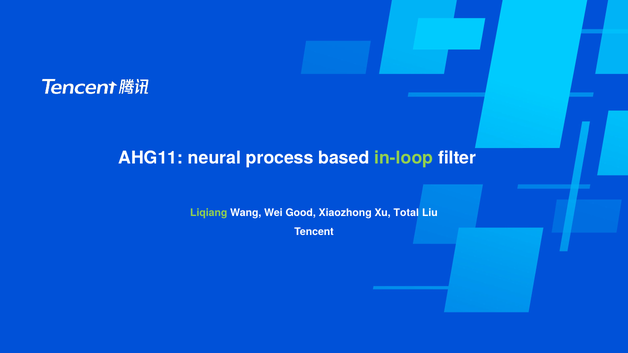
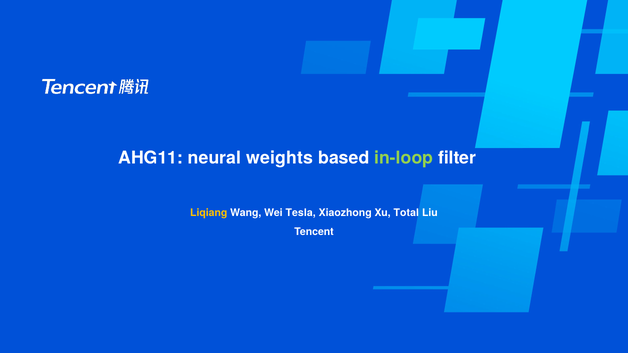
process: process -> weights
Liqiang colour: light green -> yellow
Good: Good -> Tesla
